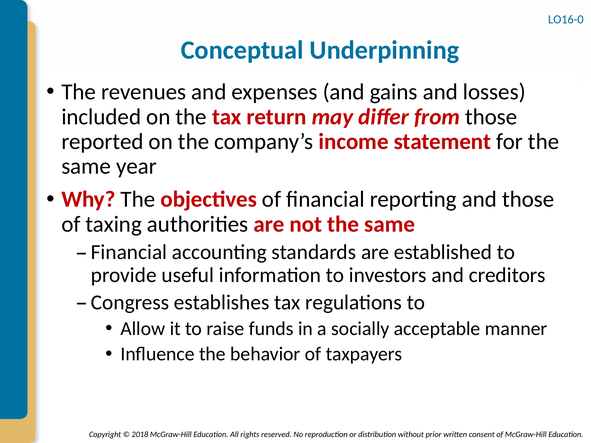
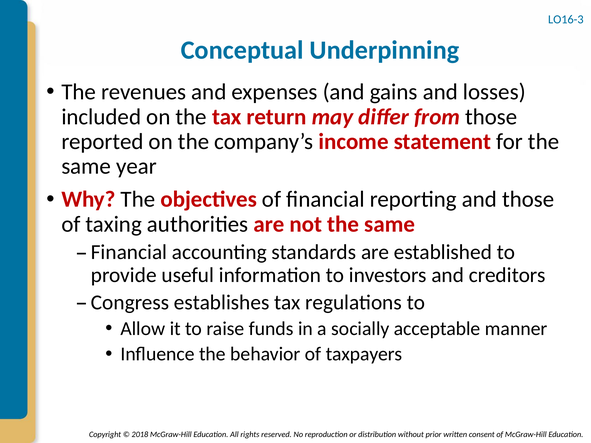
LO16-0: LO16-0 -> LO16-3
